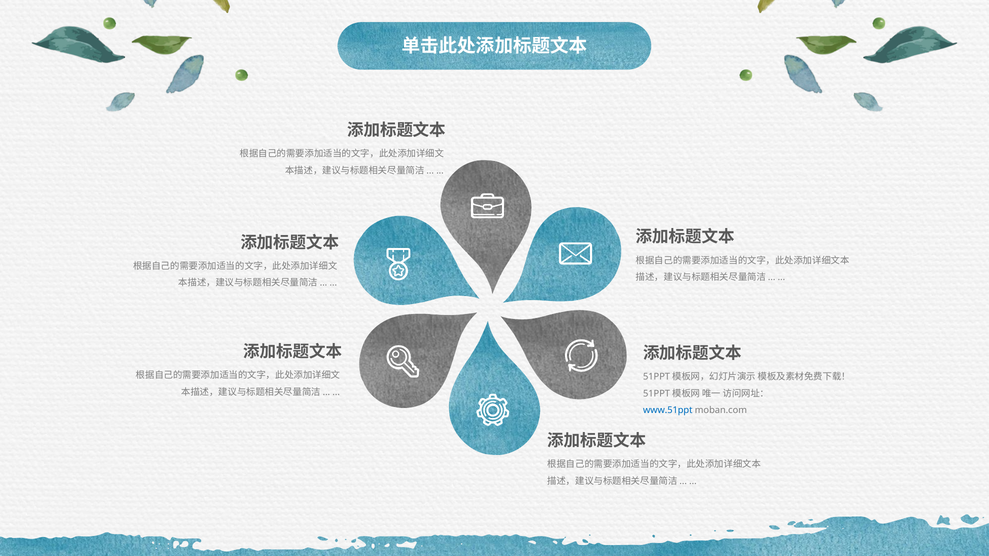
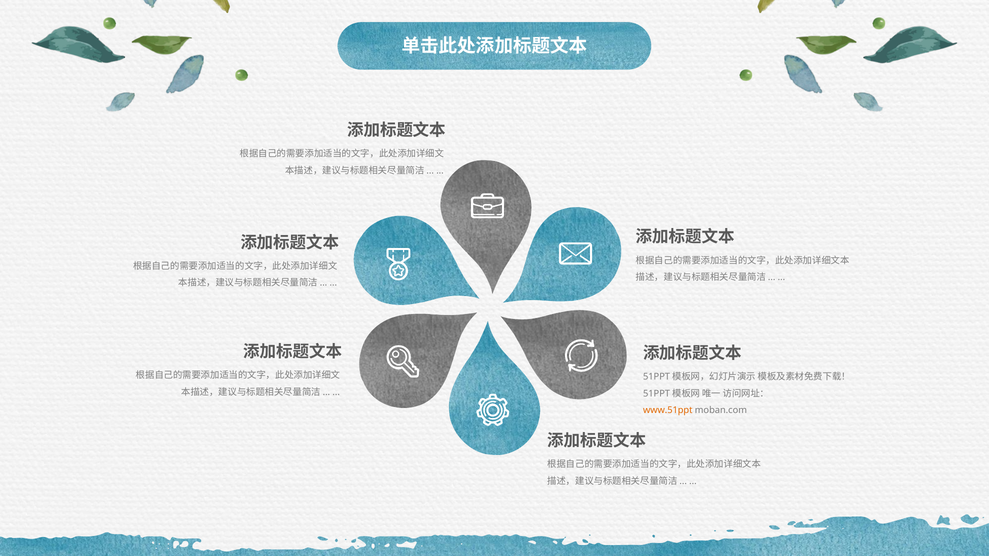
www.51ppt colour: blue -> orange
